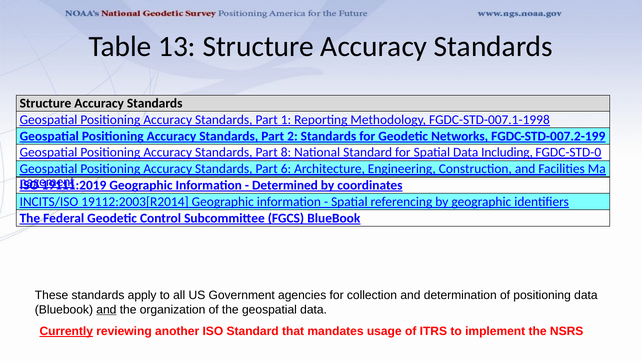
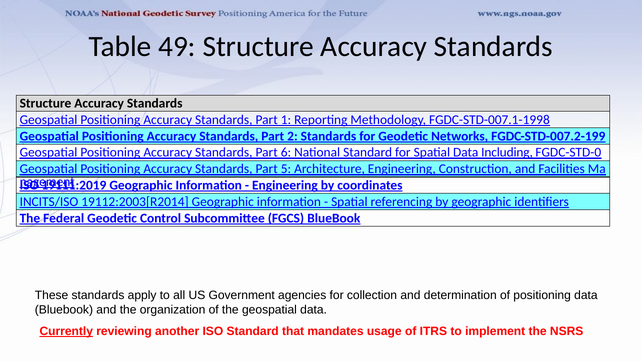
13: 13 -> 49
Part 8: 8 -> 6
6: 6 -> 5
Determined at (285, 185): Determined -> Engineering
and at (106, 310) underline: present -> none
